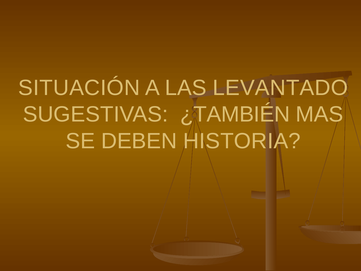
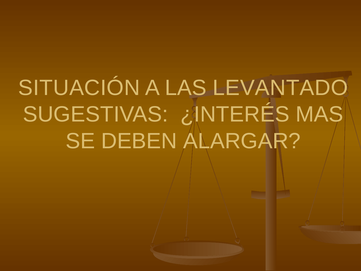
¿TAMBIÉN: ¿TAMBIÉN -> ¿INTERÉS
HISTORIA: HISTORIA -> ALARGAR
